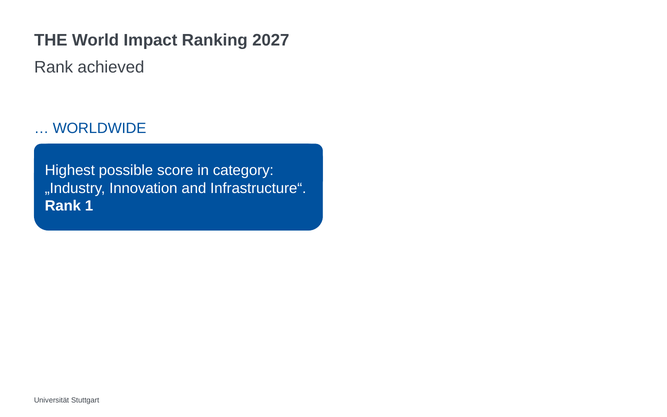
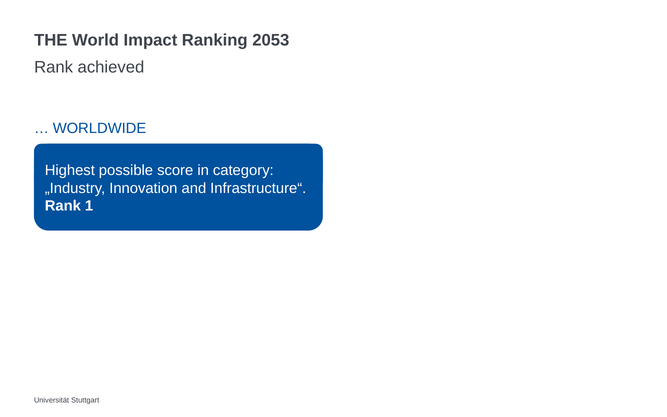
2027: 2027 -> 2053
